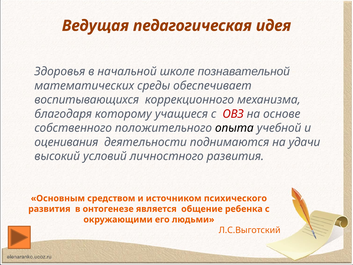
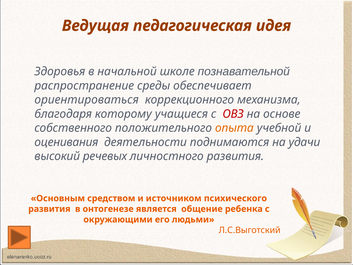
математических: математических -> распространение
воспитывающихся: воспитывающихся -> ориентироваться
опыта colour: black -> orange
условий: условий -> речевых
